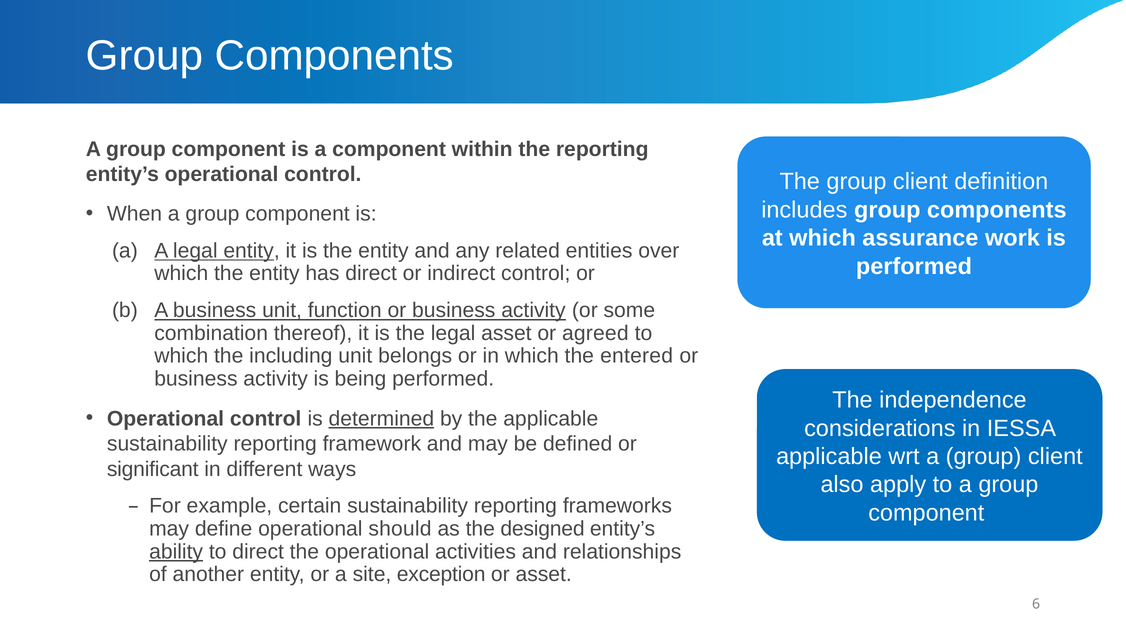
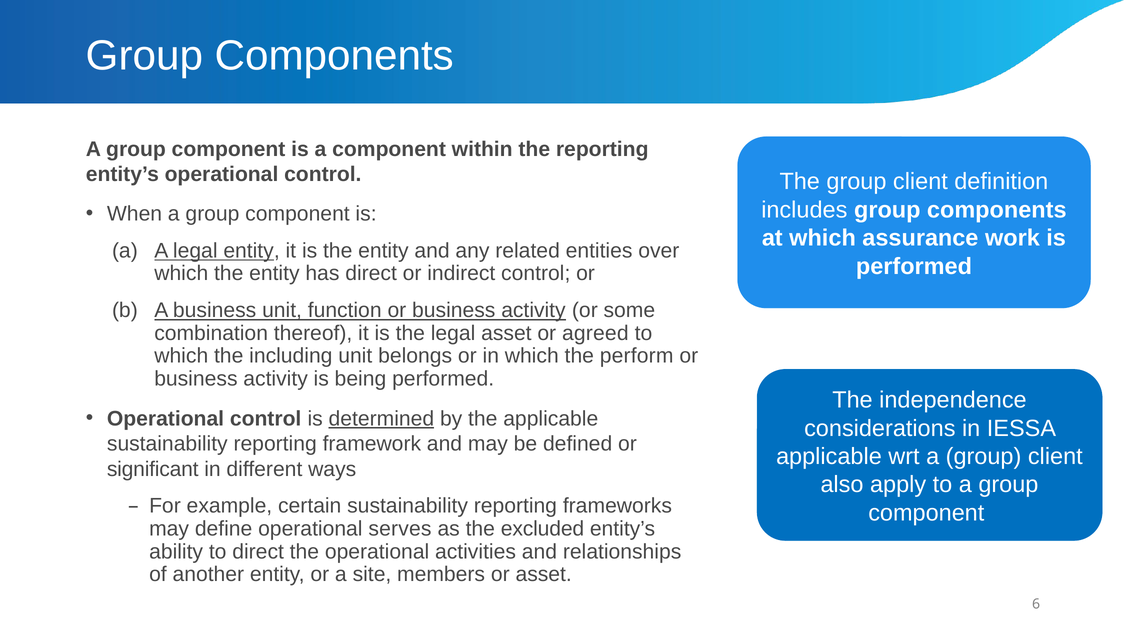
entered: entered -> perform
should: should -> serves
designed: designed -> excluded
ability underline: present -> none
exception: exception -> members
